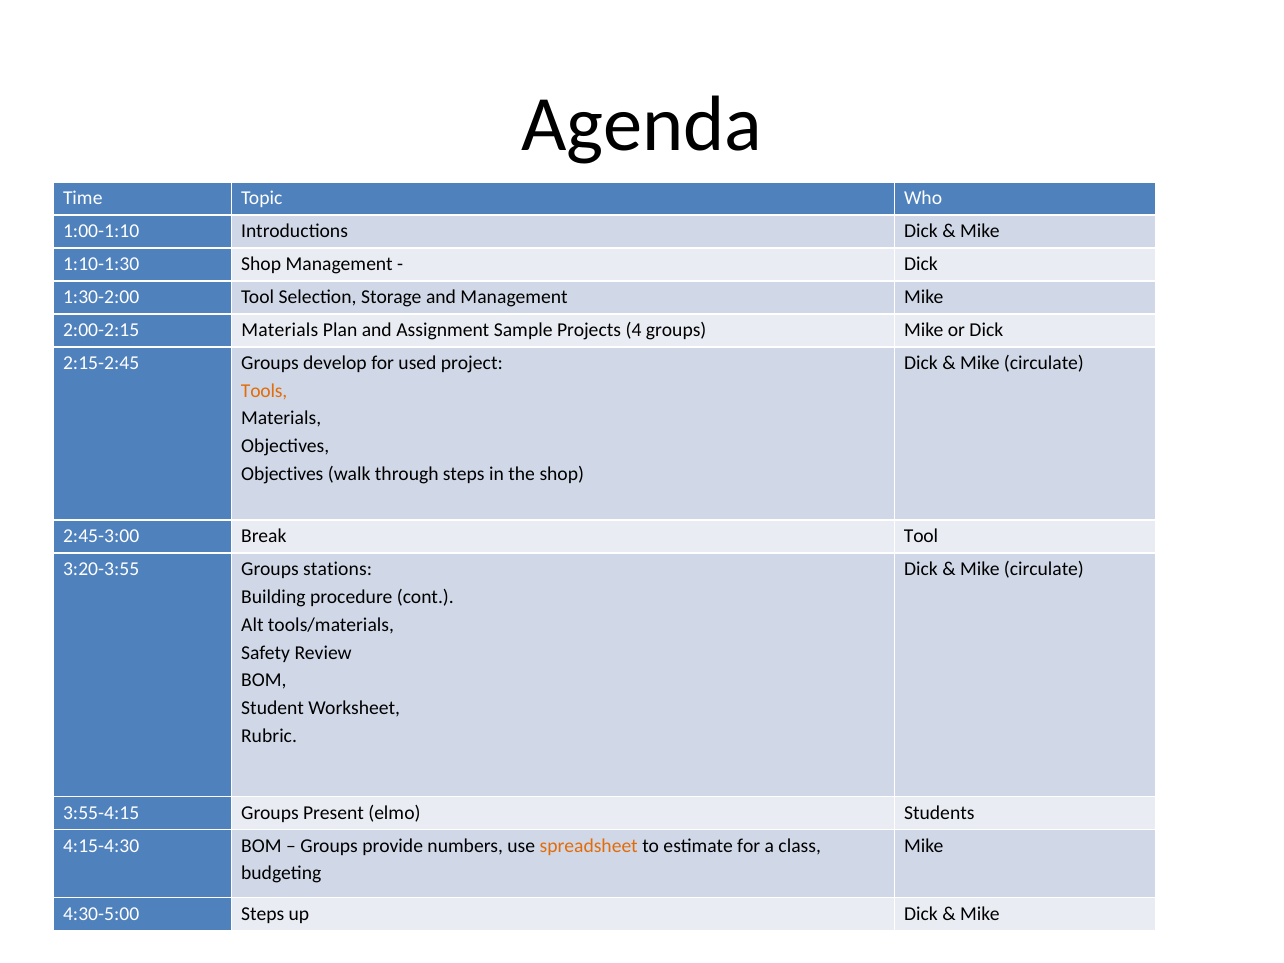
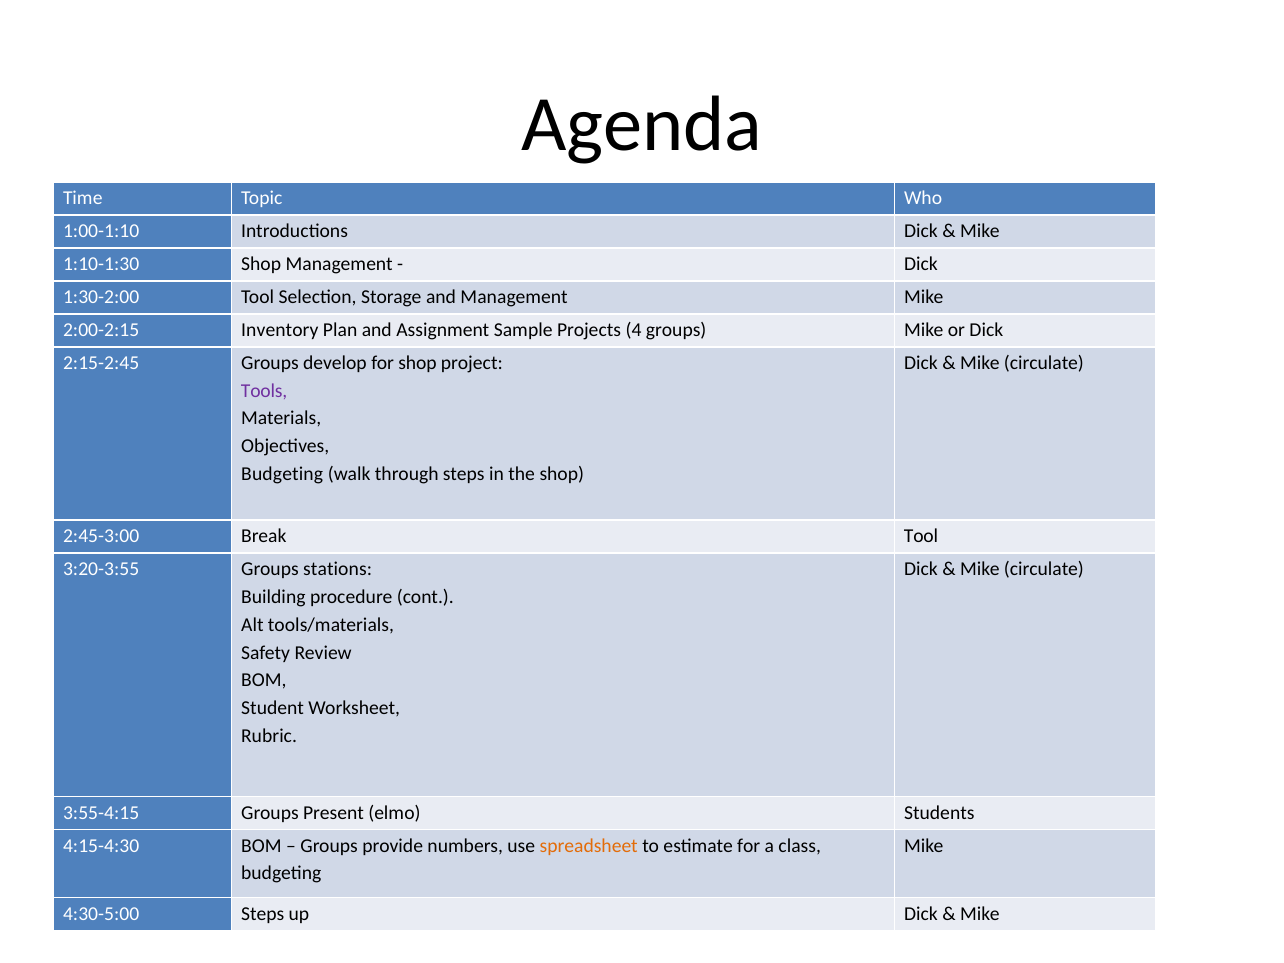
2:00-2:15 Materials: Materials -> Inventory
for used: used -> shop
Tools colour: orange -> purple
Objectives at (282, 474): Objectives -> Budgeting
